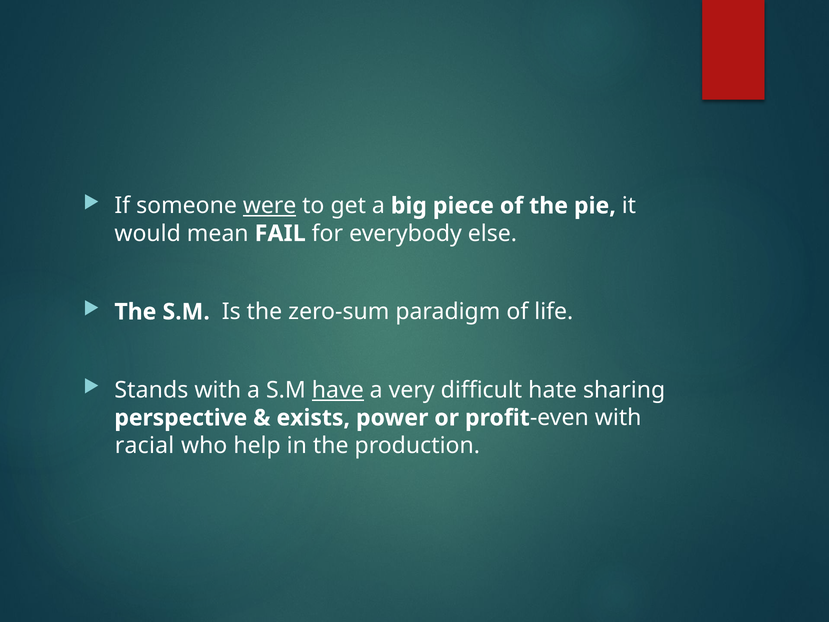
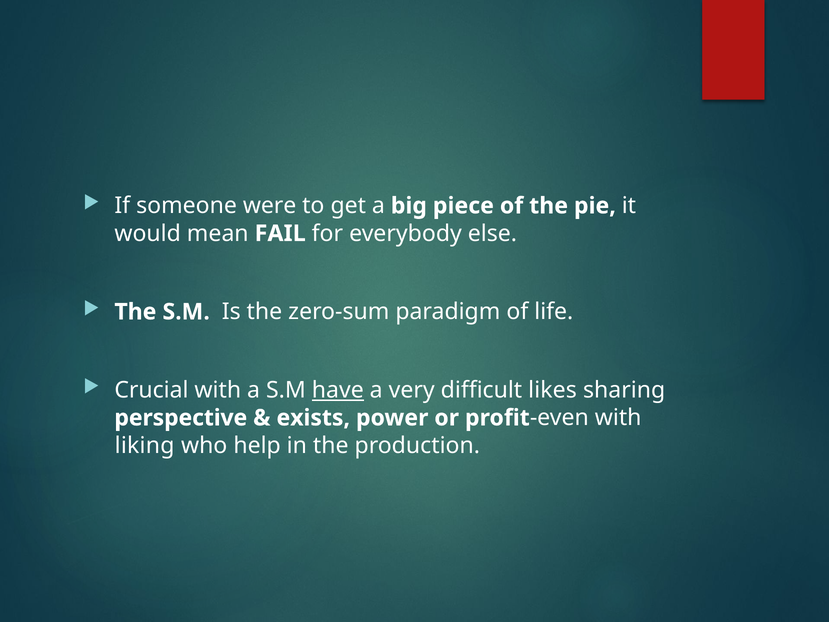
were underline: present -> none
Stands: Stands -> Crucial
hate: hate -> likes
racial: racial -> liking
